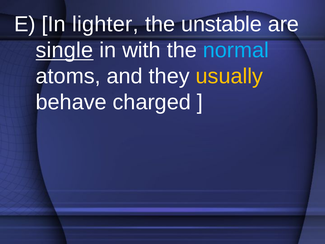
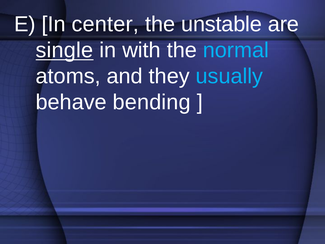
lighter: lighter -> center
usually colour: yellow -> light blue
charged: charged -> bending
